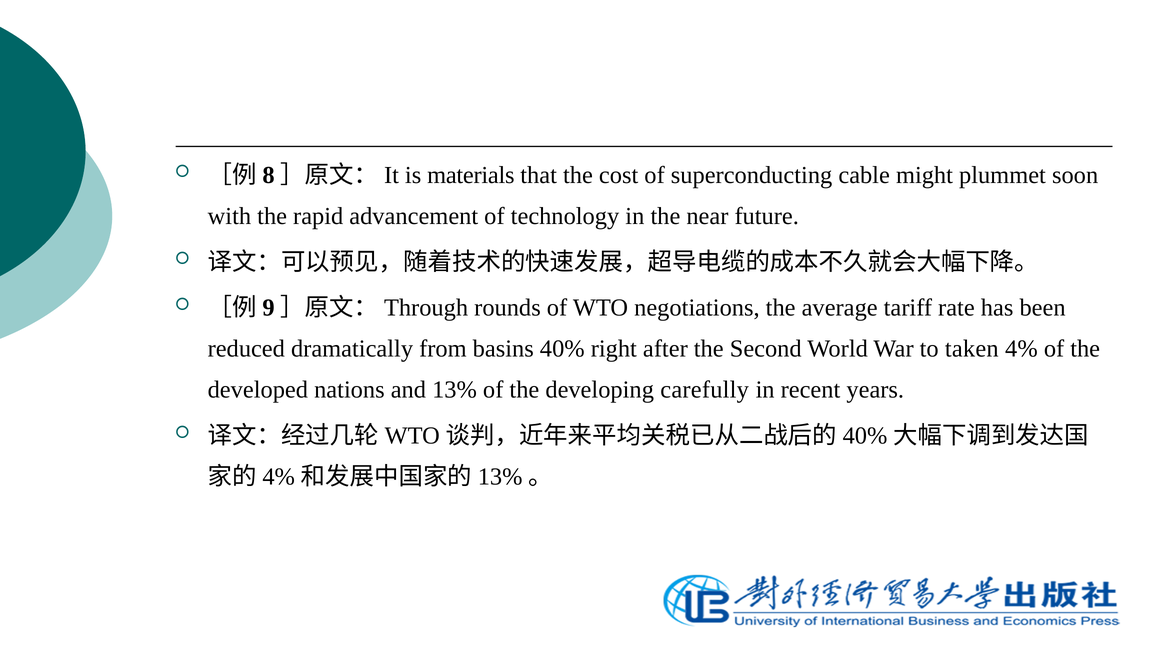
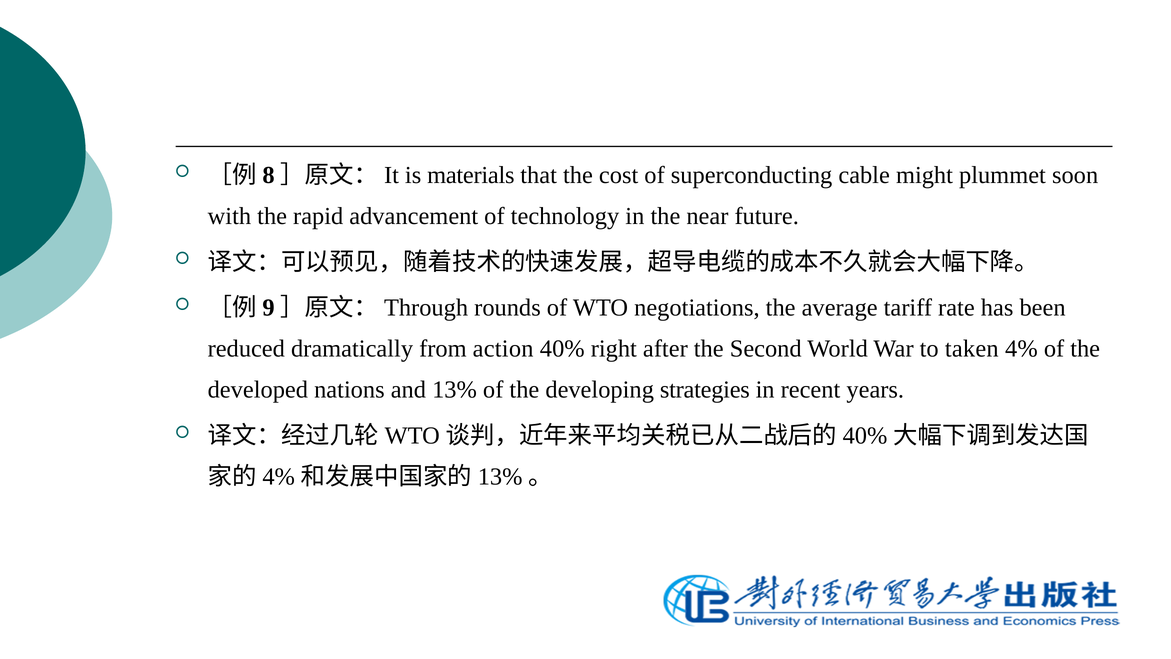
basins: basins -> action
carefully: carefully -> strategies
